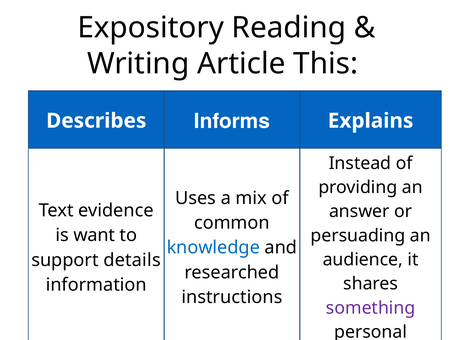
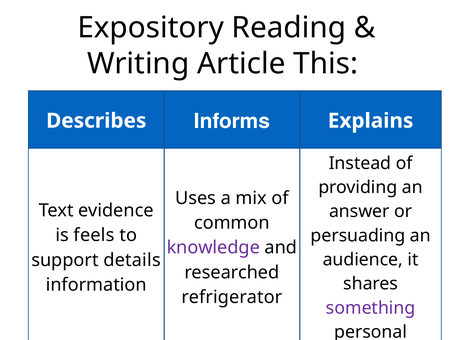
want: want -> feels
knowledge colour: blue -> purple
instructions: instructions -> refrigerator
